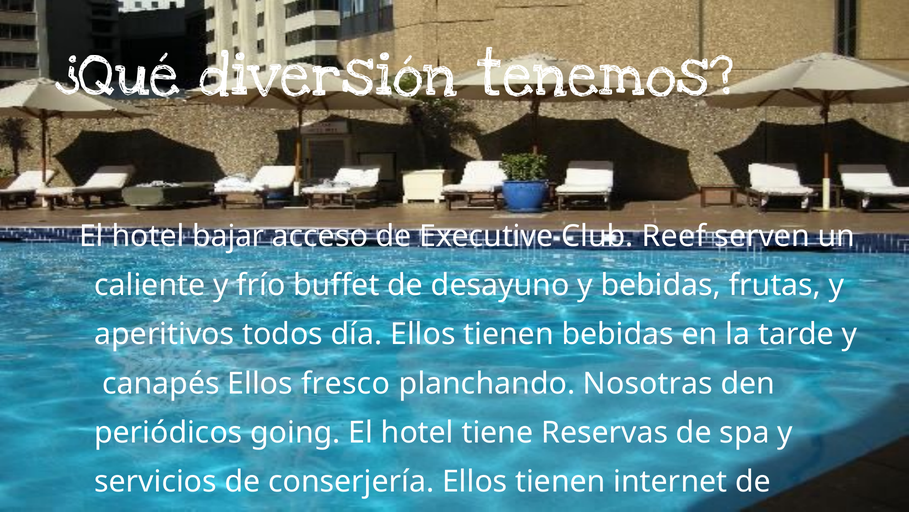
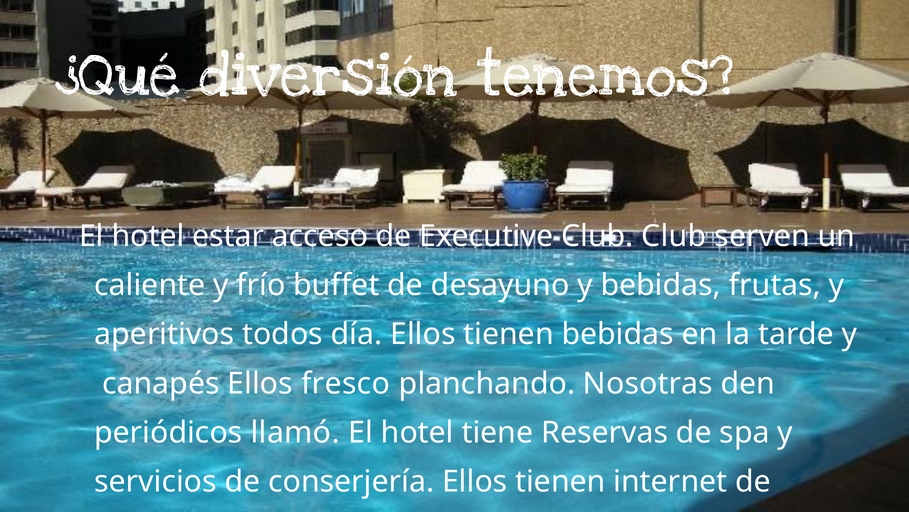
bajar: bajar -> estar
Club Reef: Reef -> Club
going: going -> llamó
